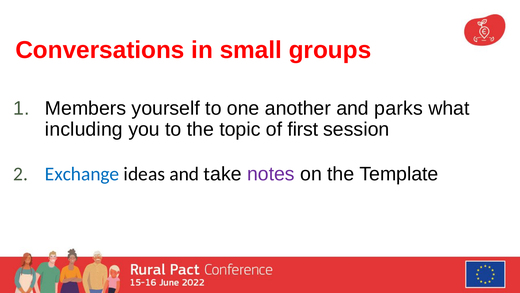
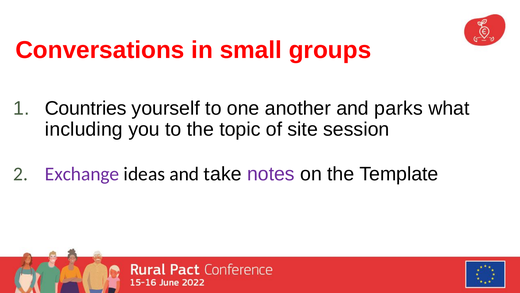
Members: Members -> Countries
first: first -> site
Exchange colour: blue -> purple
